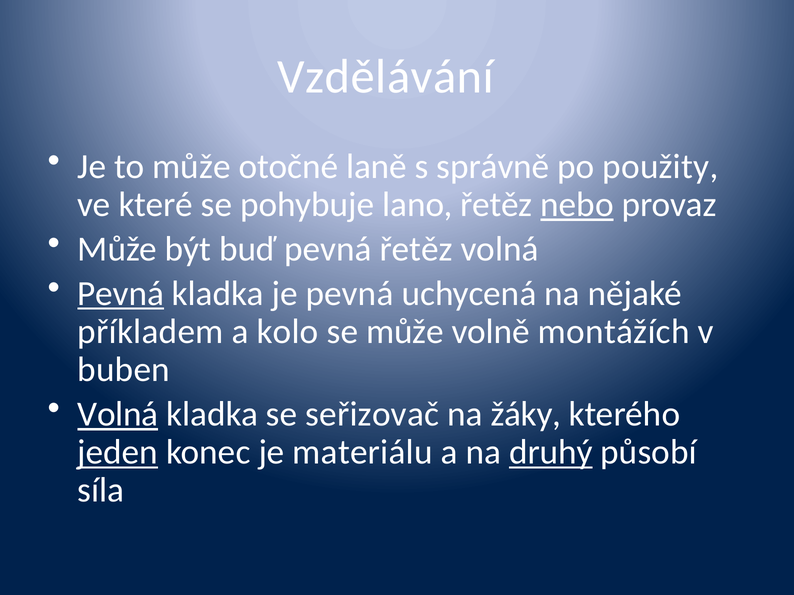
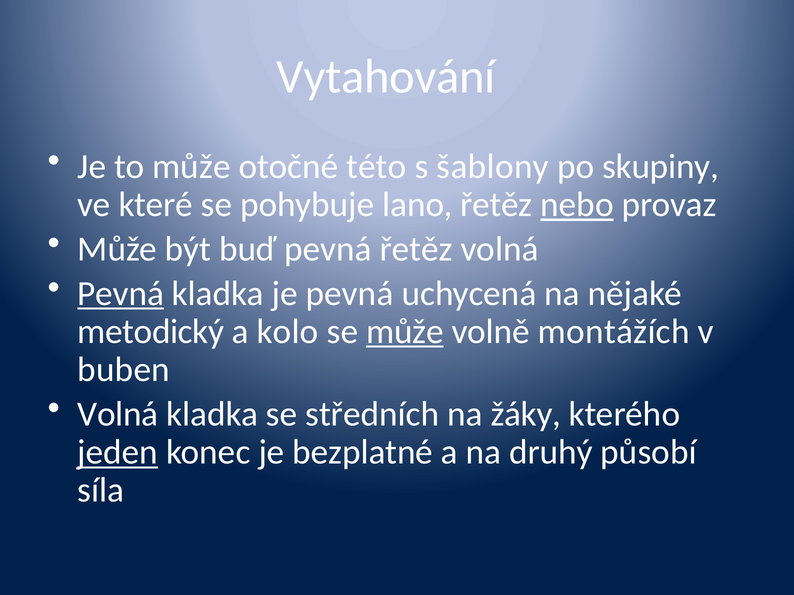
Vzdělávání: Vzdělávání -> Vytahování
laně: laně -> této
správně: správně -> šablony
použity: použity -> skupiny
příkladem: příkladem -> metodický
může at (405, 332) underline: none -> present
Volná at (118, 414) underline: present -> none
seřizovač: seřizovač -> středních
materiálu: materiálu -> bezplatné
druhý underline: present -> none
